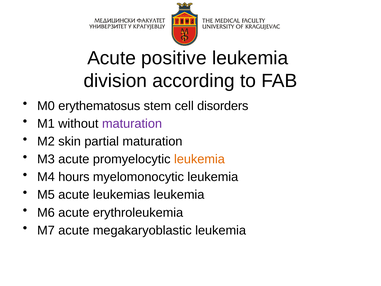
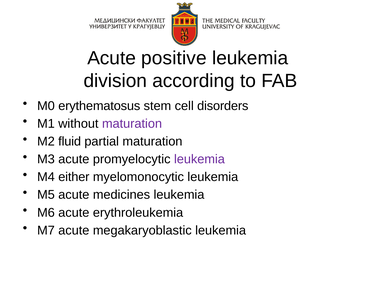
skin: skin -> fluid
leukemia at (199, 159) colour: orange -> purple
hours: hours -> either
leukemias: leukemias -> medicines
